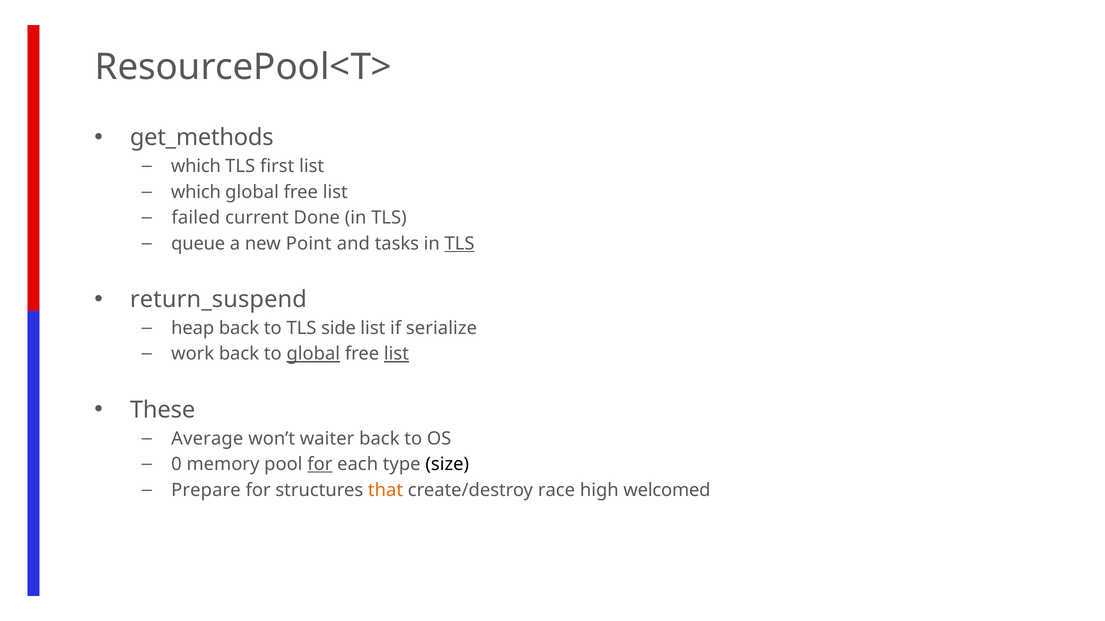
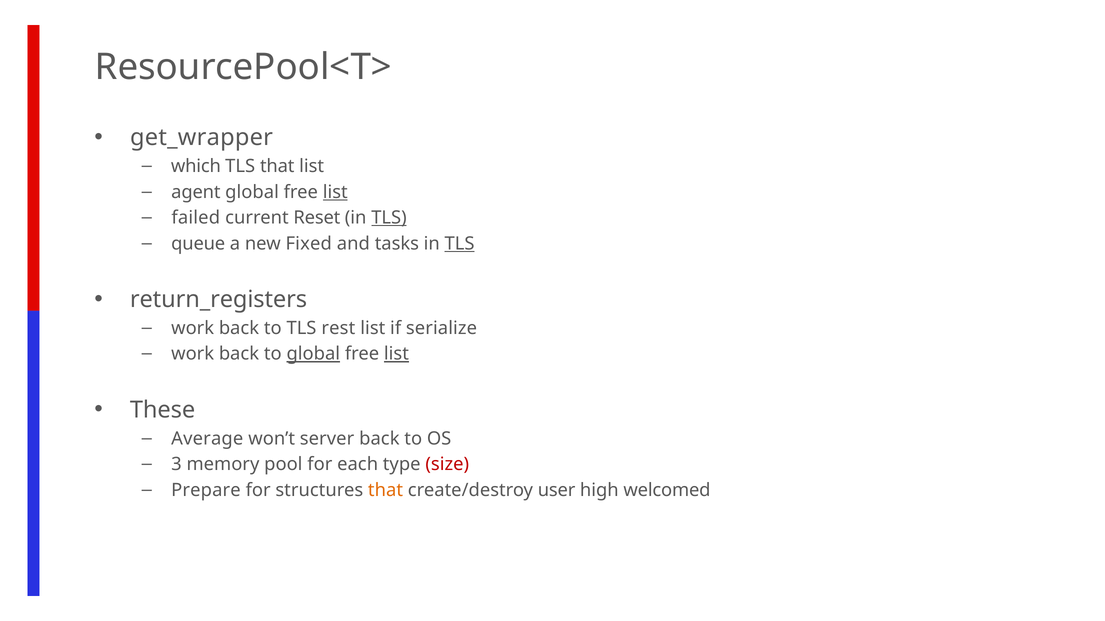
get_methods: get_methods -> get_wrapper
TLS first: first -> that
which at (196, 192): which -> agent
list at (335, 192) underline: none -> present
Done: Done -> Reset
TLS at (389, 218) underline: none -> present
Point: Point -> Fixed
return_suspend: return_suspend -> return_registers
heap at (193, 328): heap -> work
side: side -> rest
waiter: waiter -> server
0: 0 -> 3
for at (320, 464) underline: present -> none
size colour: black -> red
race: race -> user
